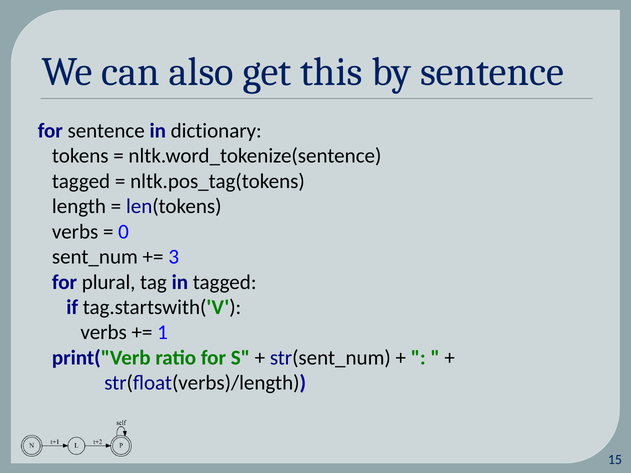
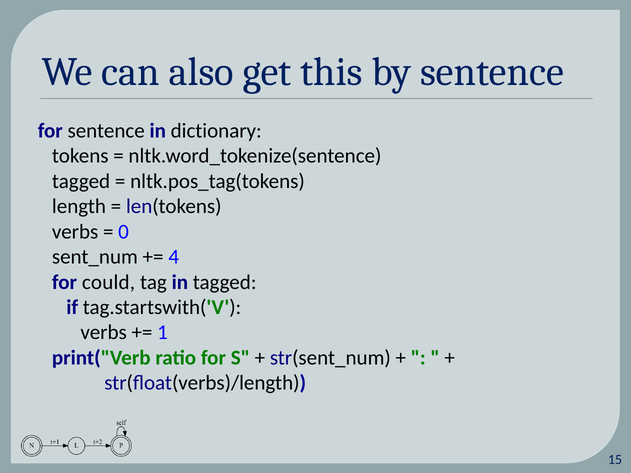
3: 3 -> 4
plural: plural -> could
